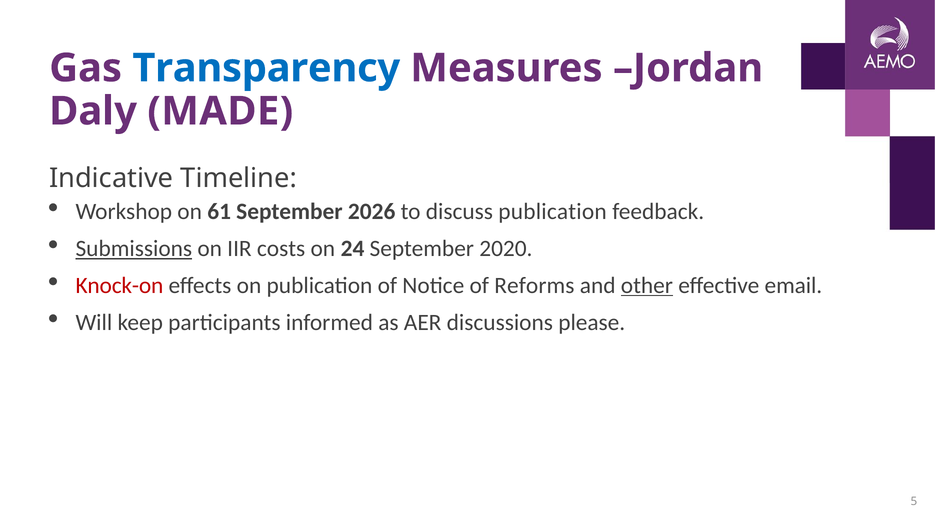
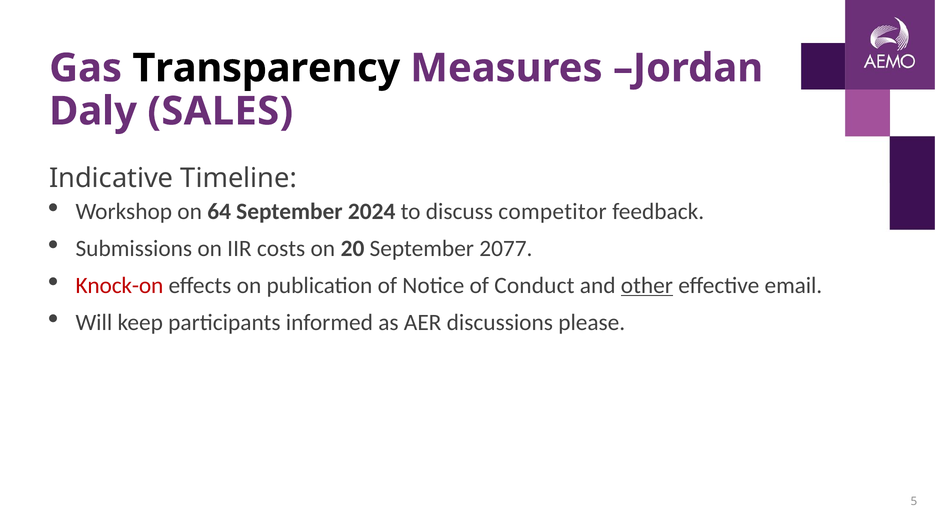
Transparency colour: blue -> black
MADE: MADE -> SALES
61: 61 -> 64
2026: 2026 -> 2024
discuss publication: publication -> competitor
Submissions underline: present -> none
24: 24 -> 20
2020: 2020 -> 2077
Reforms: Reforms -> Conduct
